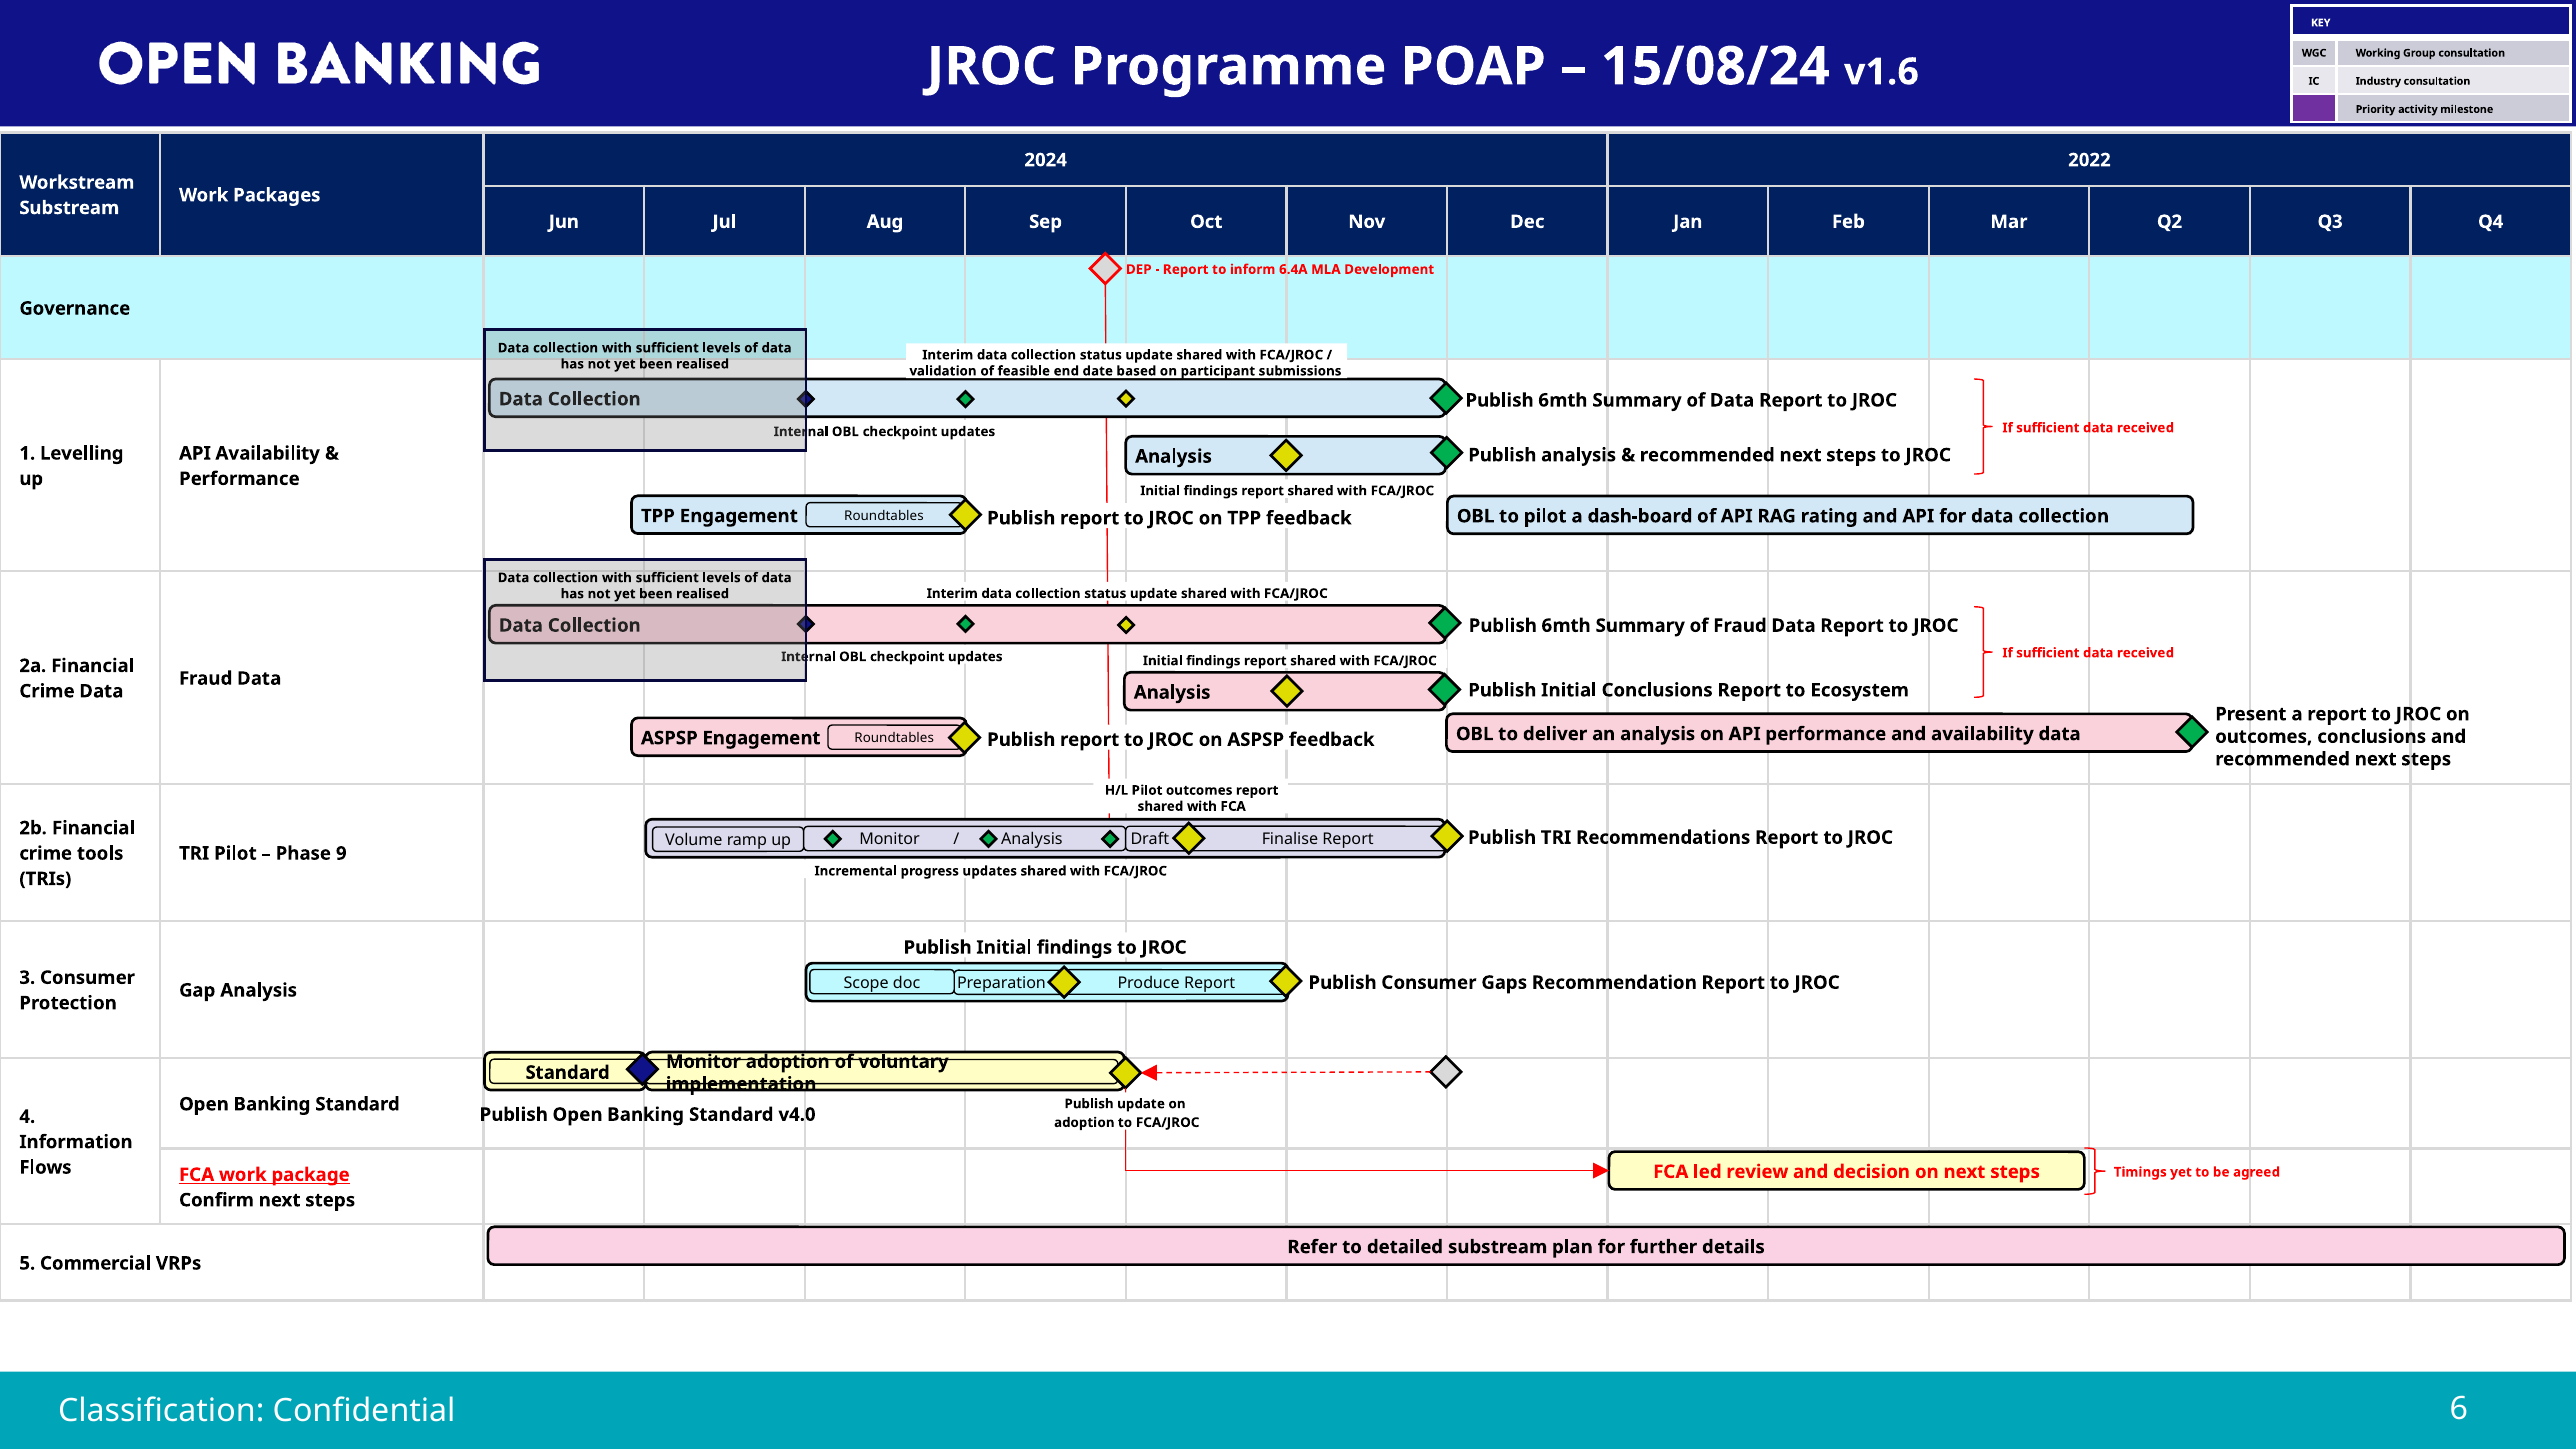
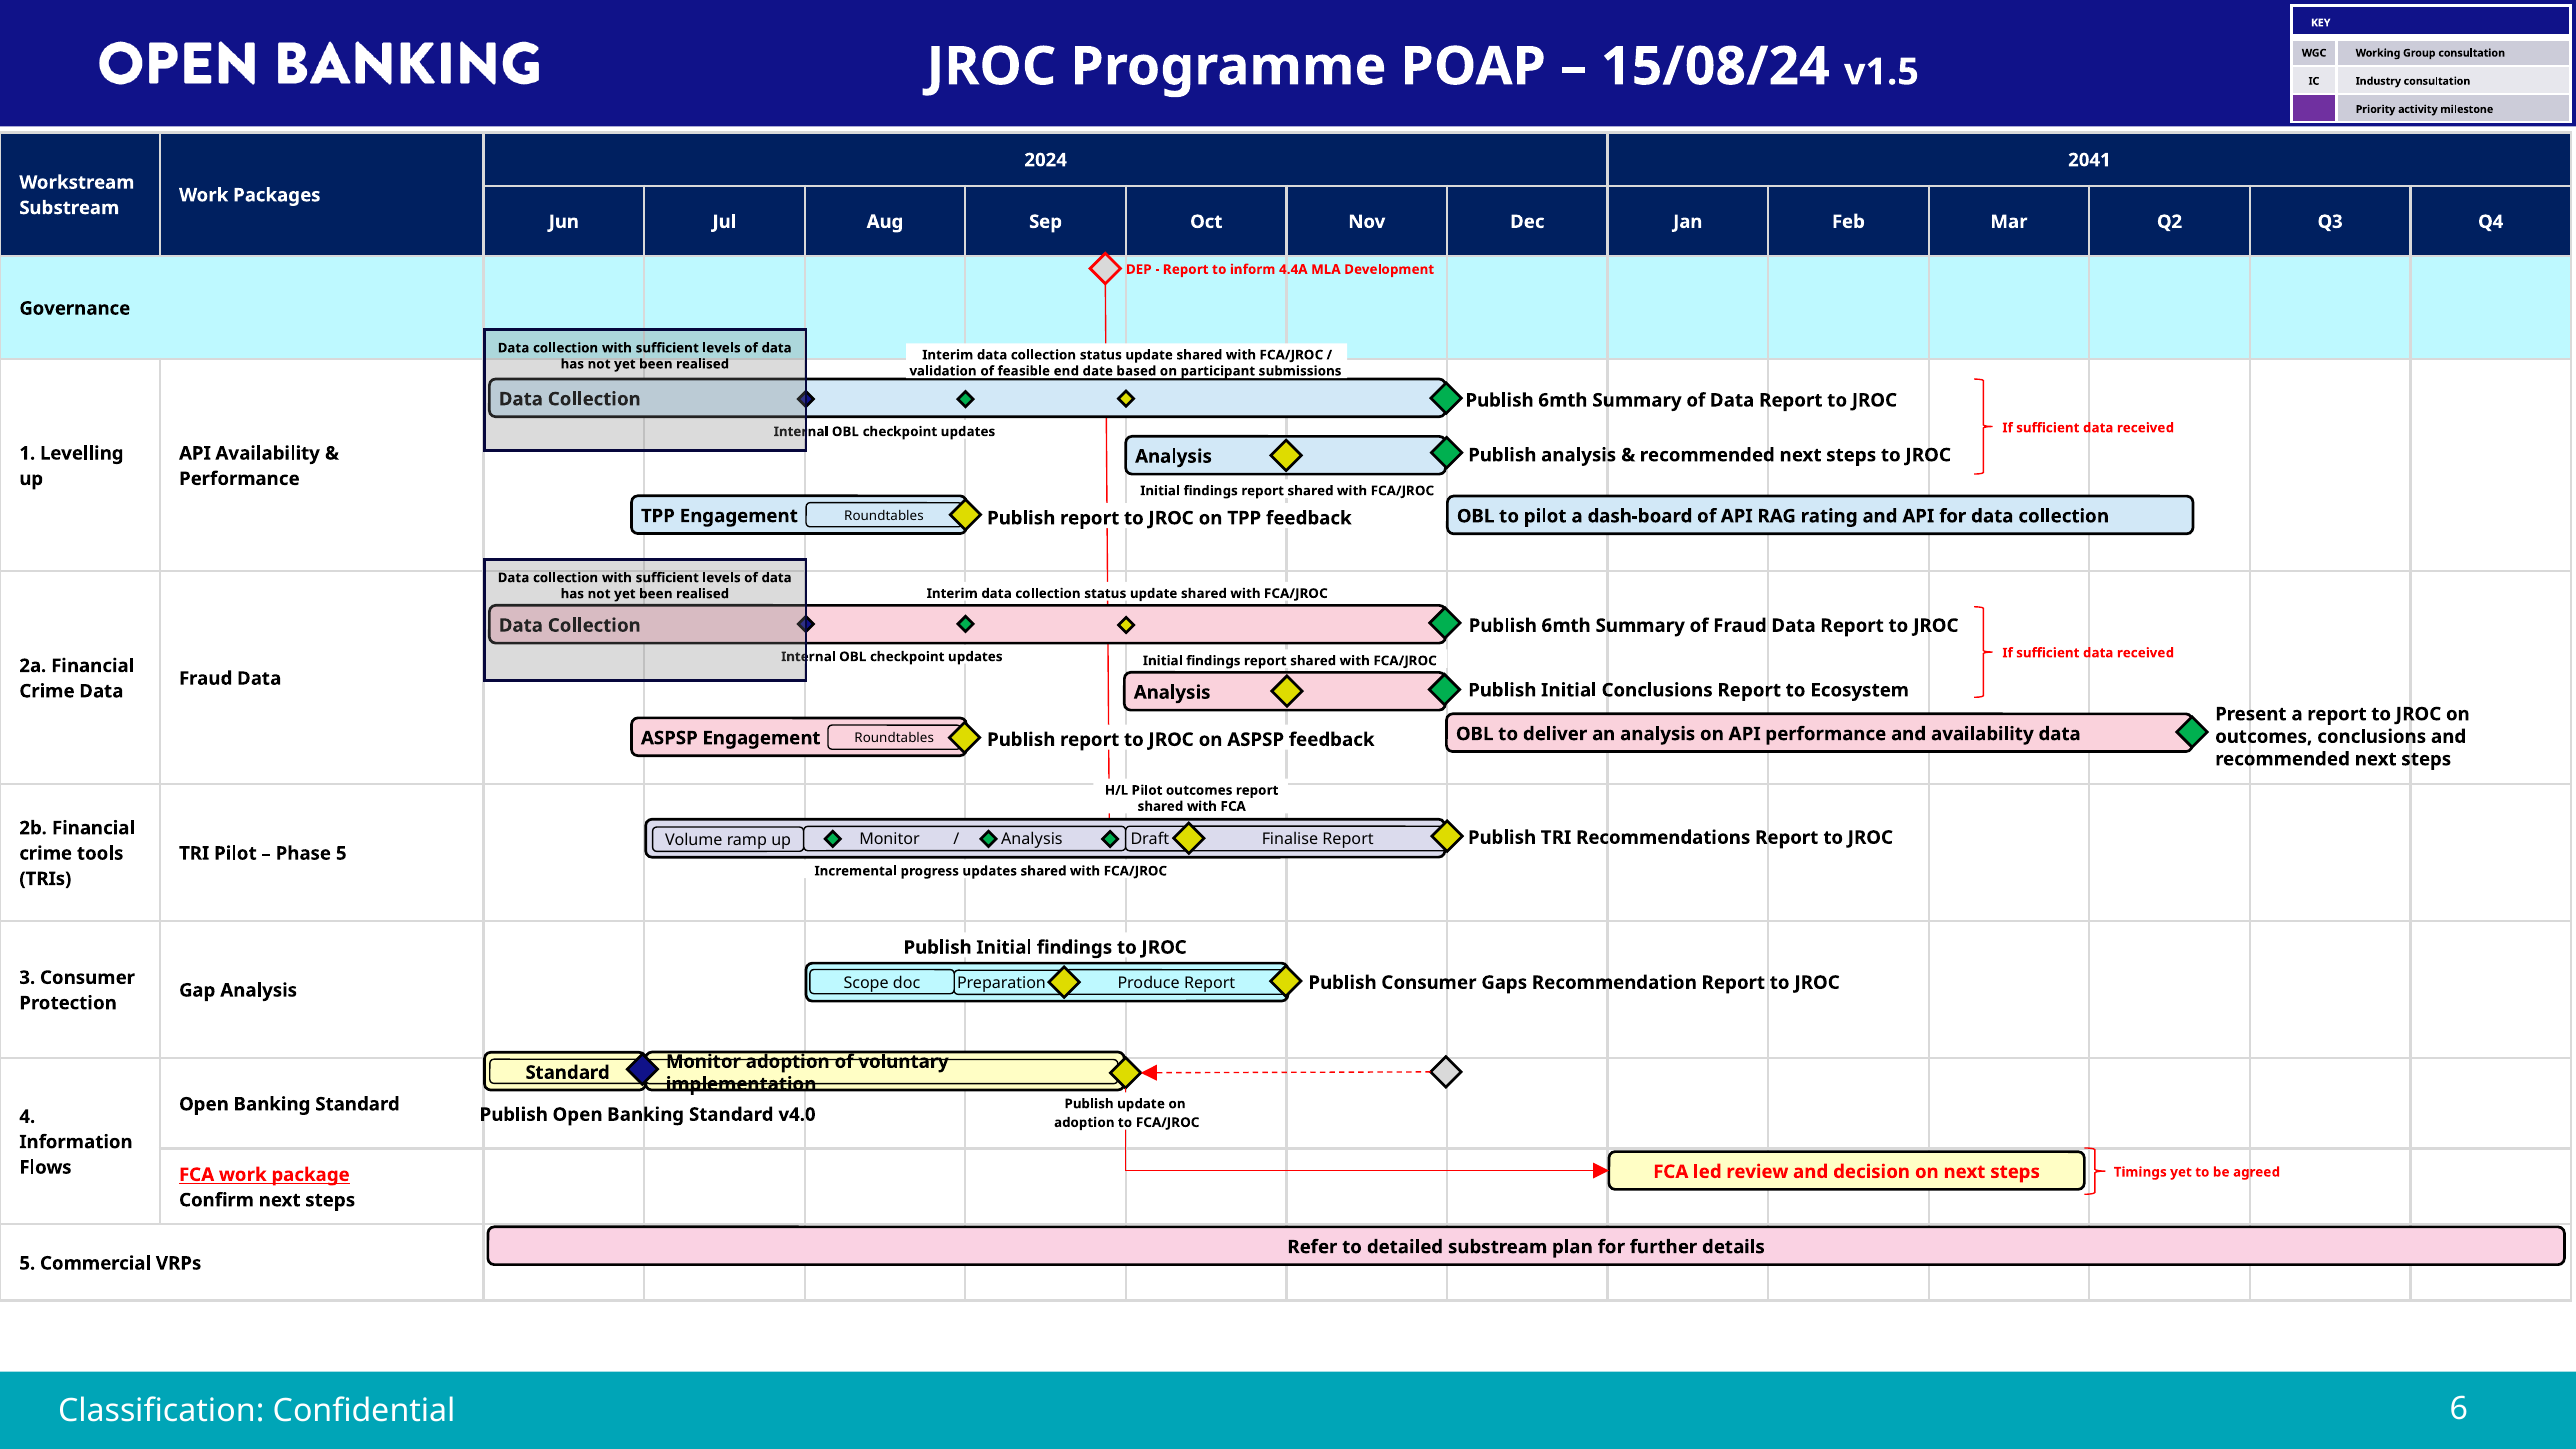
v1.6: v1.6 -> v1.5
2022: 2022 -> 2041
6.4A: 6.4A -> 4.4A
Phase 9: 9 -> 5
